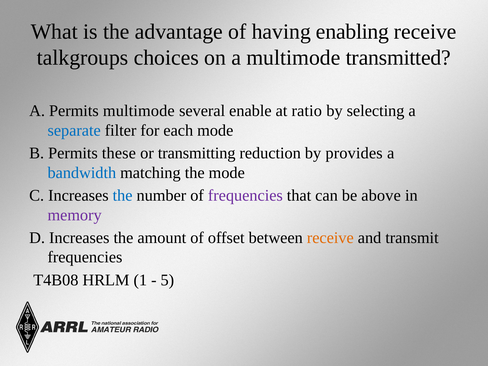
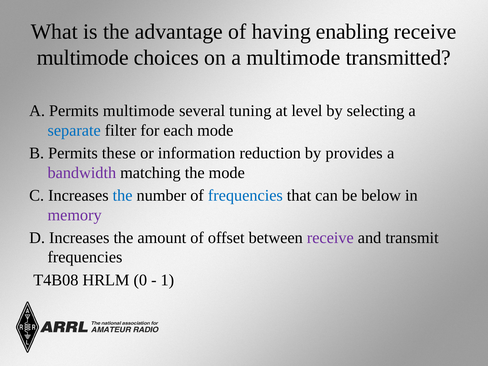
talkgroups at (83, 58): talkgroups -> multimode
enable: enable -> tuning
ratio: ratio -> level
transmitting: transmitting -> information
bandwidth colour: blue -> purple
frequencies at (245, 195) colour: purple -> blue
above: above -> below
receive at (330, 238) colour: orange -> purple
1: 1 -> 0
5: 5 -> 1
